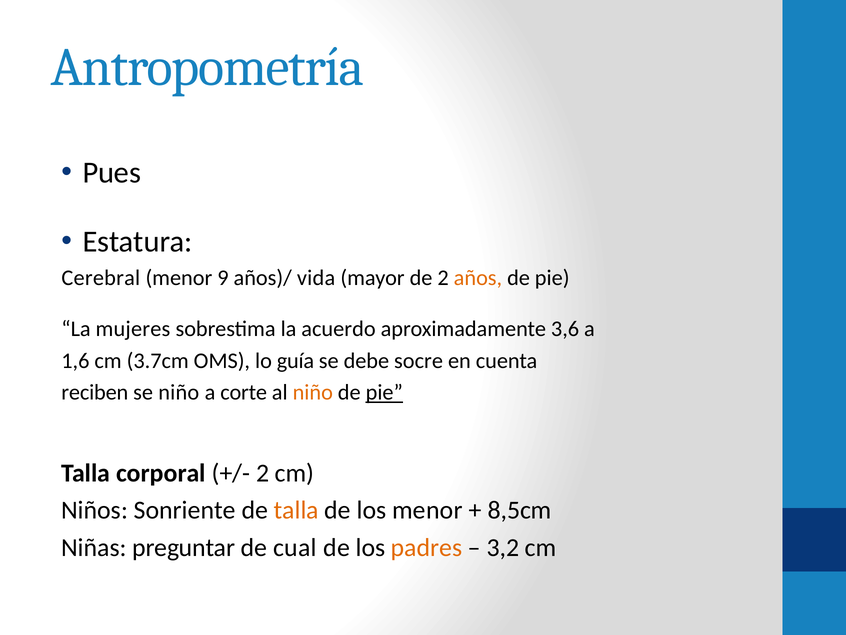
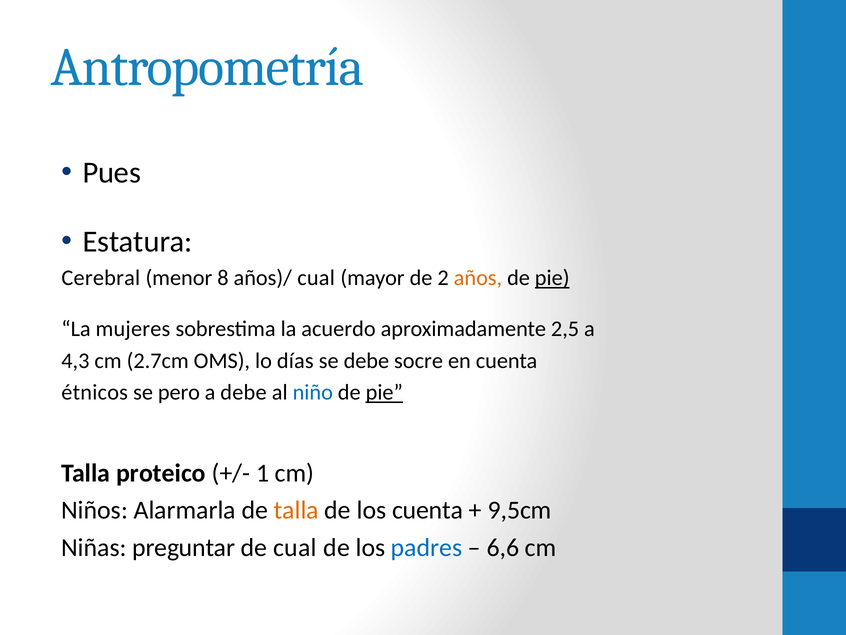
9: 9 -> 8
años)/ vida: vida -> cual
pie at (552, 278) underline: none -> present
3,6: 3,6 -> 2,5
1,6: 1,6 -> 4,3
3.7cm: 3.7cm -> 2.7cm
guía: guía -> días
reciben: reciben -> étnicos
se niño: niño -> pero
a corte: corte -> debe
niño at (313, 392) colour: orange -> blue
corporal: corporal -> proteico
2 at (263, 473): 2 -> 1
Sonriente: Sonriente -> Alarmarla
los menor: menor -> cuenta
8,5cm: 8,5cm -> 9,5cm
padres colour: orange -> blue
3,2: 3,2 -> 6,6
